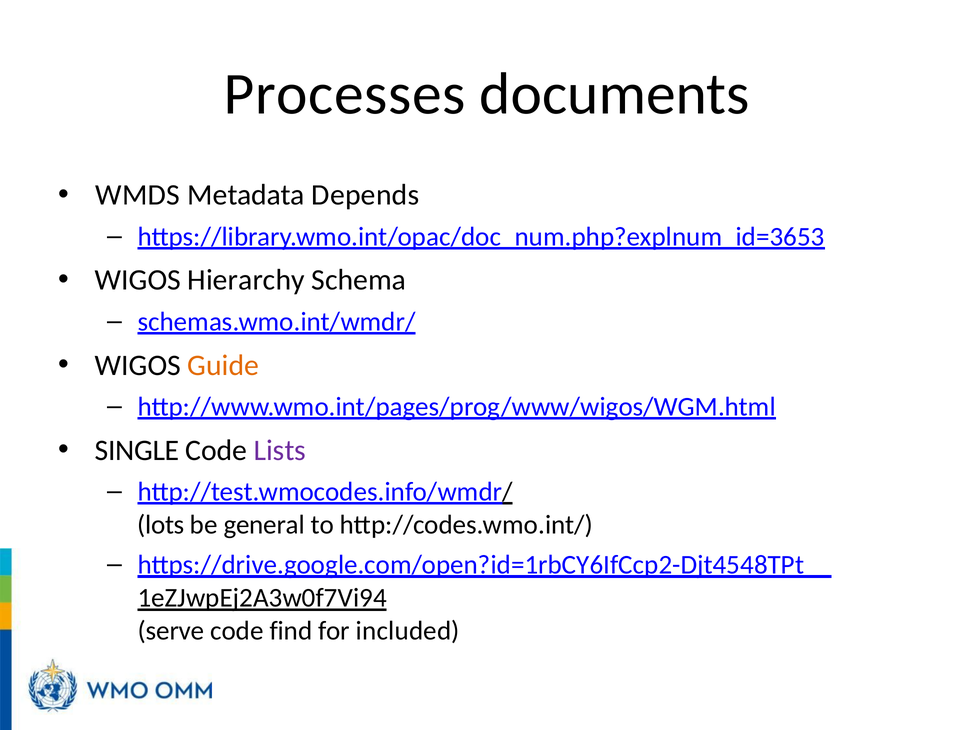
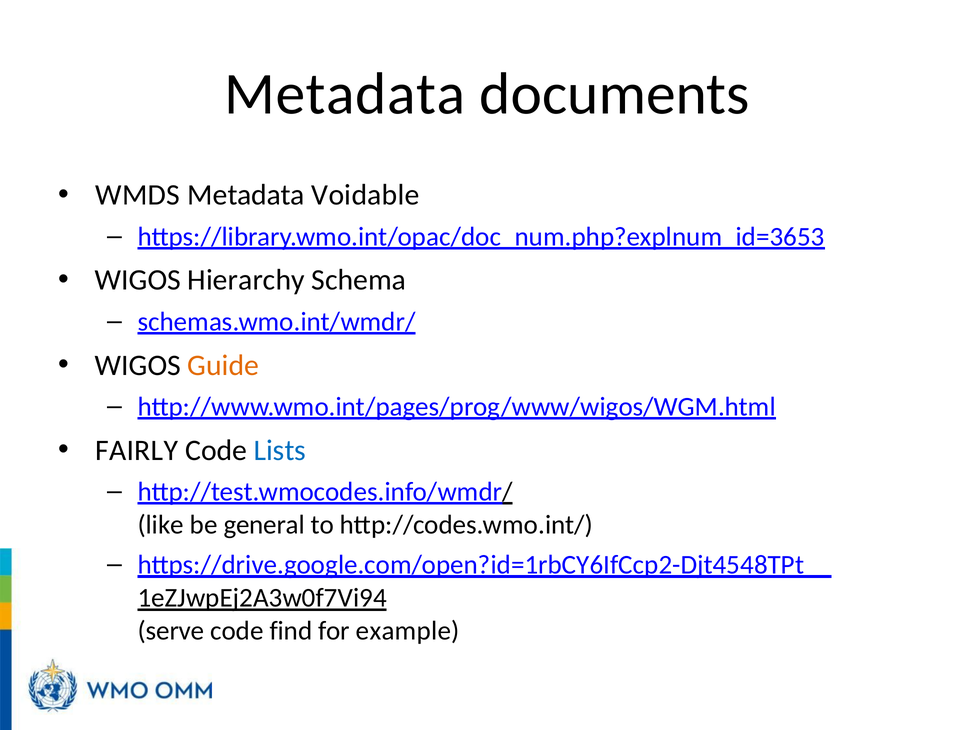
Processes at (345, 94): Processes -> Metadata
Depends: Depends -> Voidable
SINGLE: SINGLE -> FAIRLY
Lists colour: purple -> blue
lots: lots -> like
included: included -> example
